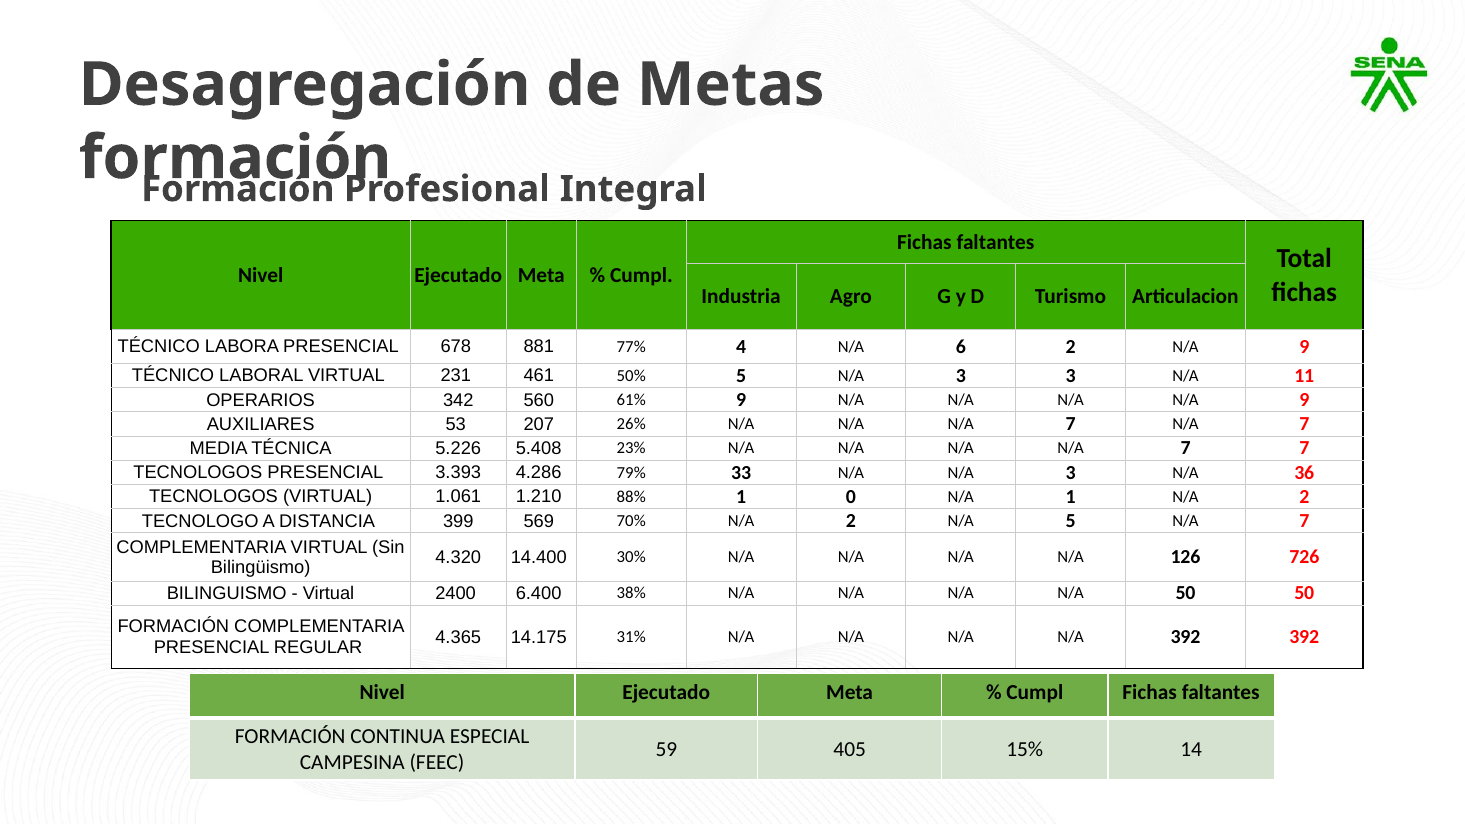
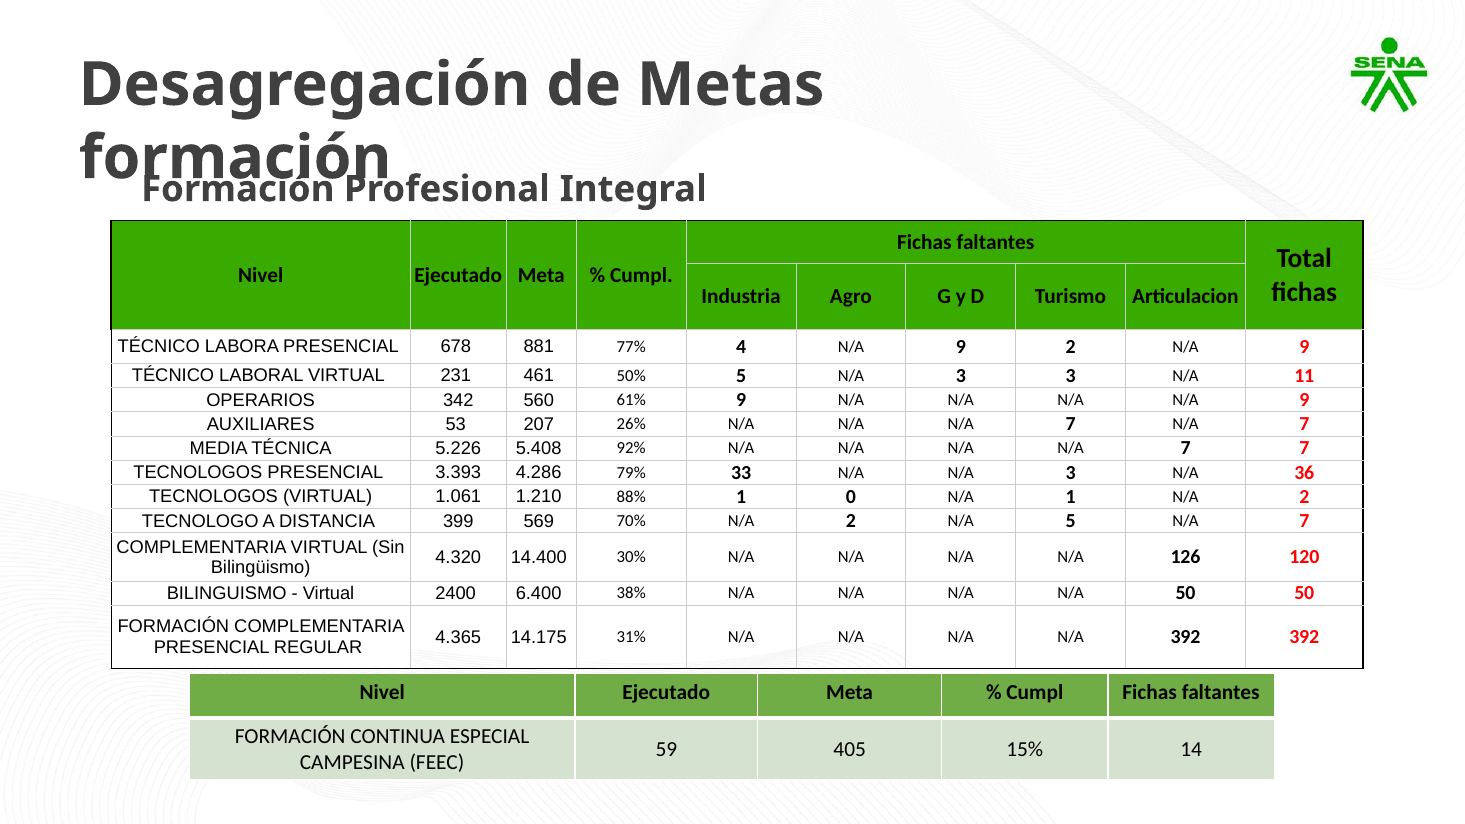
4 N/A 6: 6 -> 9
23%: 23% -> 92%
726: 726 -> 120
